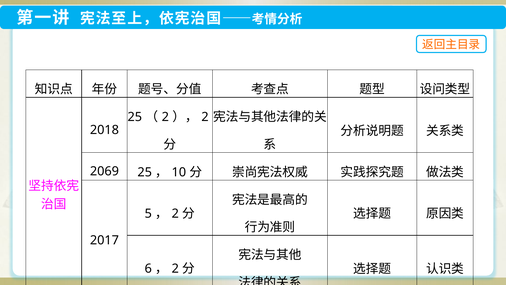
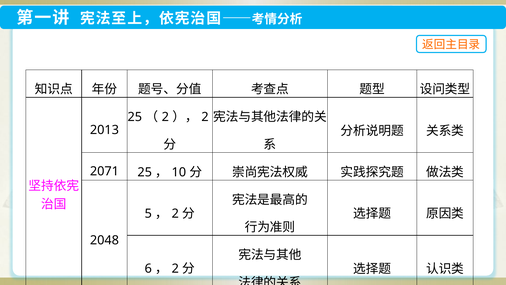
2018: 2018 -> 2013
2069: 2069 -> 2071
2017: 2017 -> 2048
